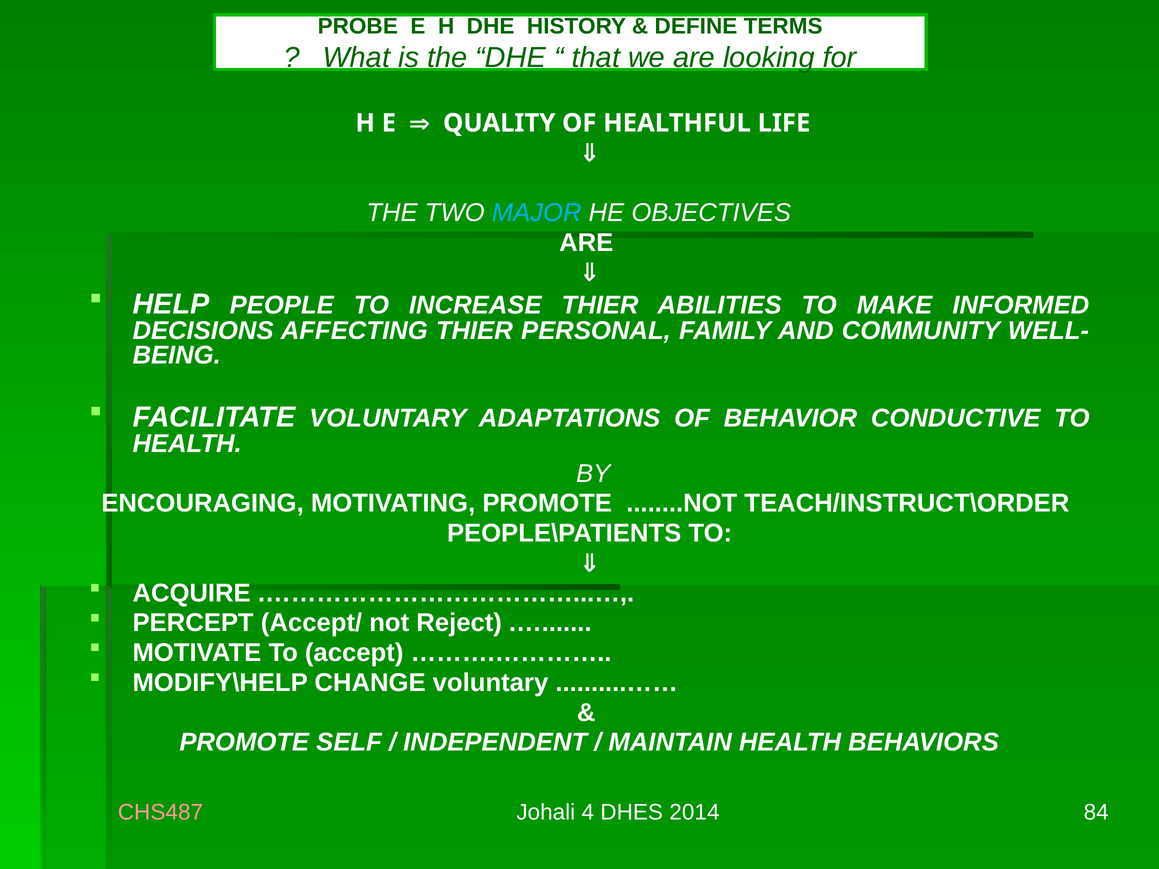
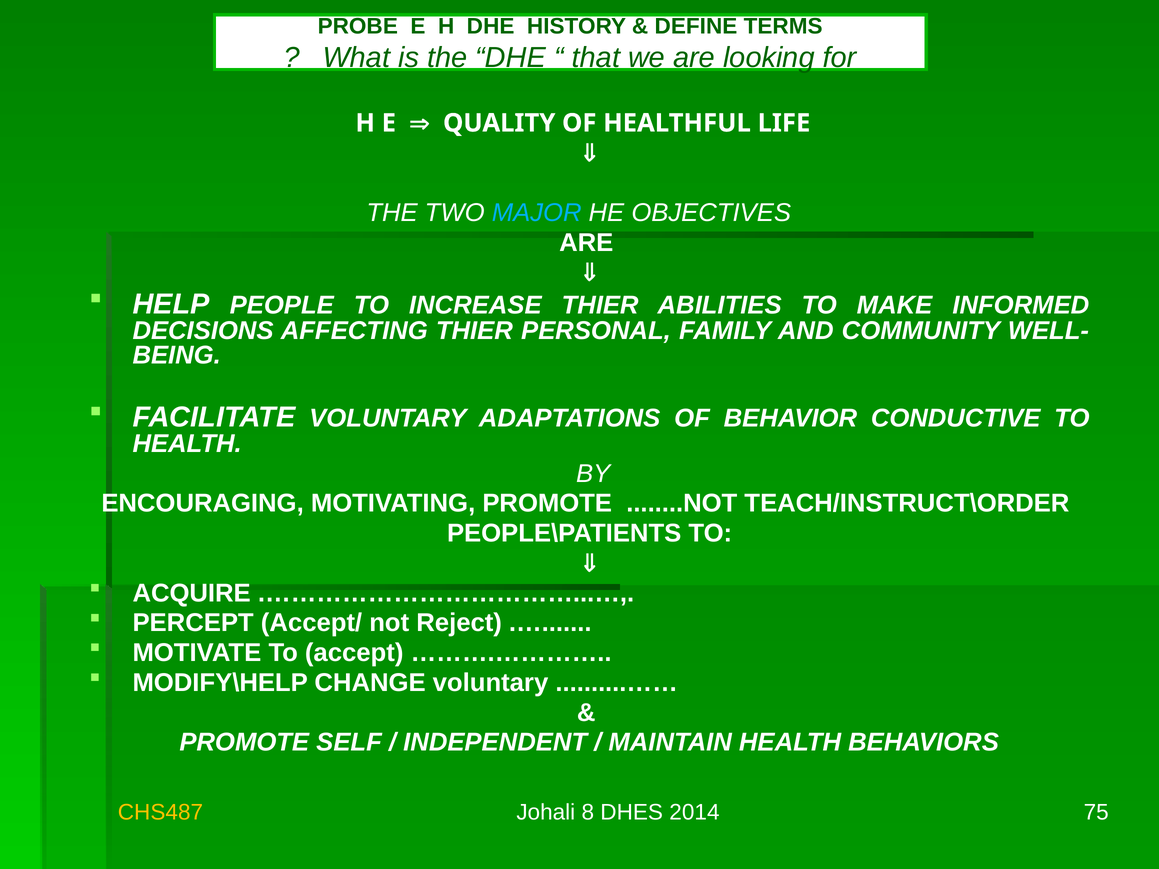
CHS487 colour: pink -> yellow
4: 4 -> 8
84: 84 -> 75
